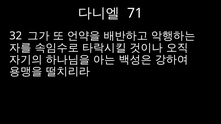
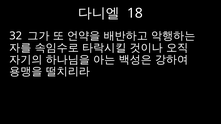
71: 71 -> 18
